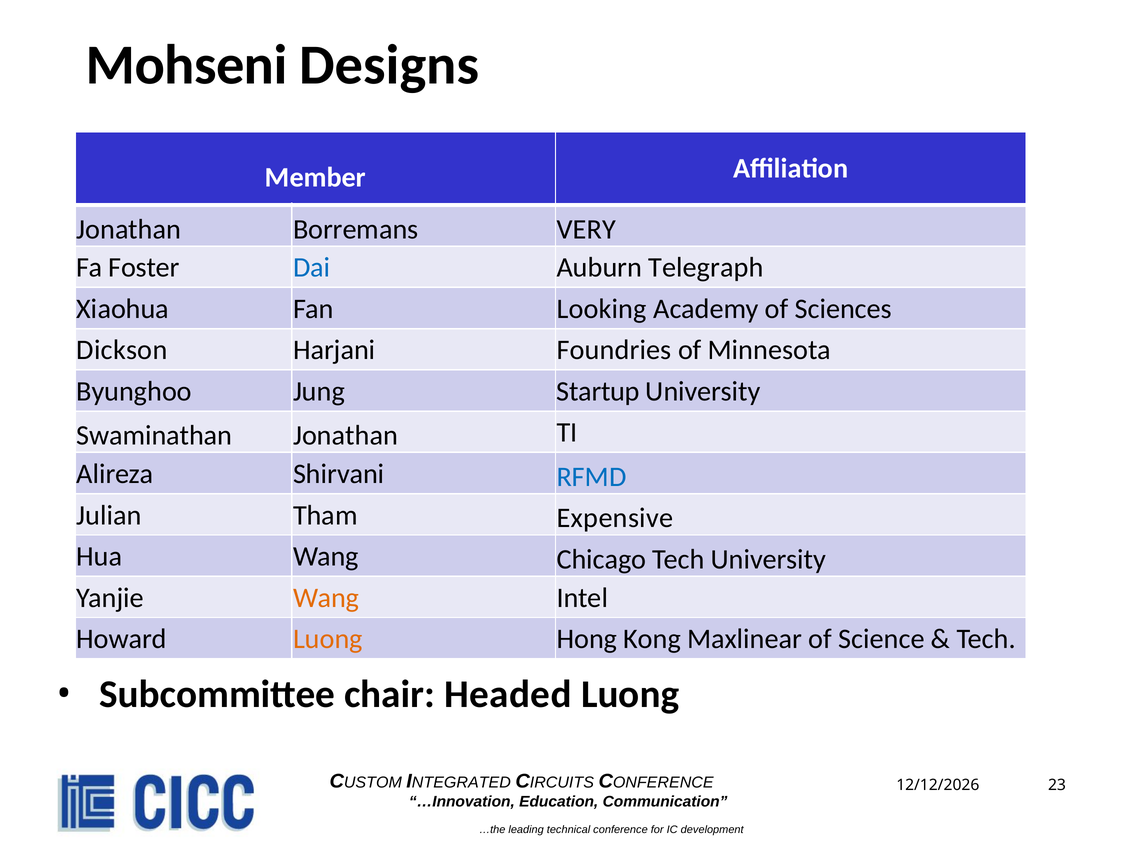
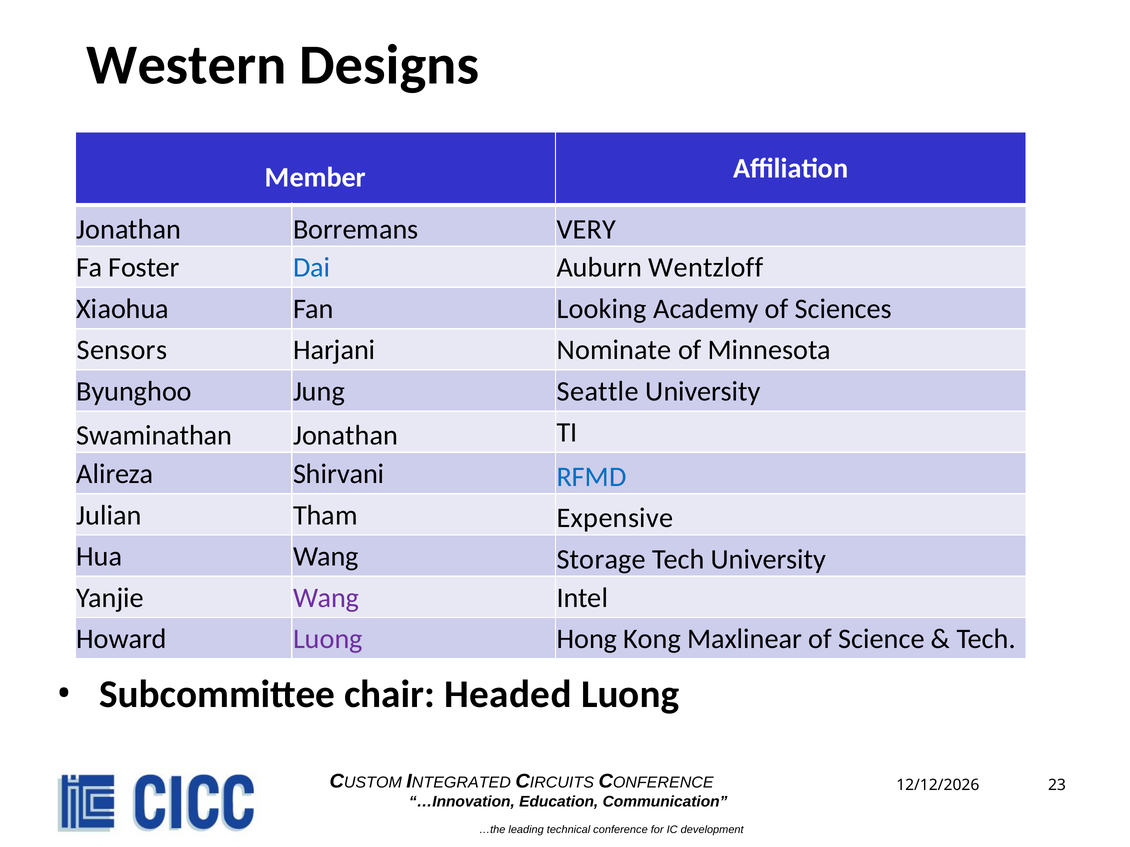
Mohseni: Mohseni -> Western
Telegraph: Telegraph -> Wentzloff
Dickson: Dickson -> Sensors
Foundries: Foundries -> Nominate
Startup: Startup -> Seattle
Chicago: Chicago -> Storage
Wang at (326, 598) colour: orange -> purple
Luong at (328, 639) colour: orange -> purple
